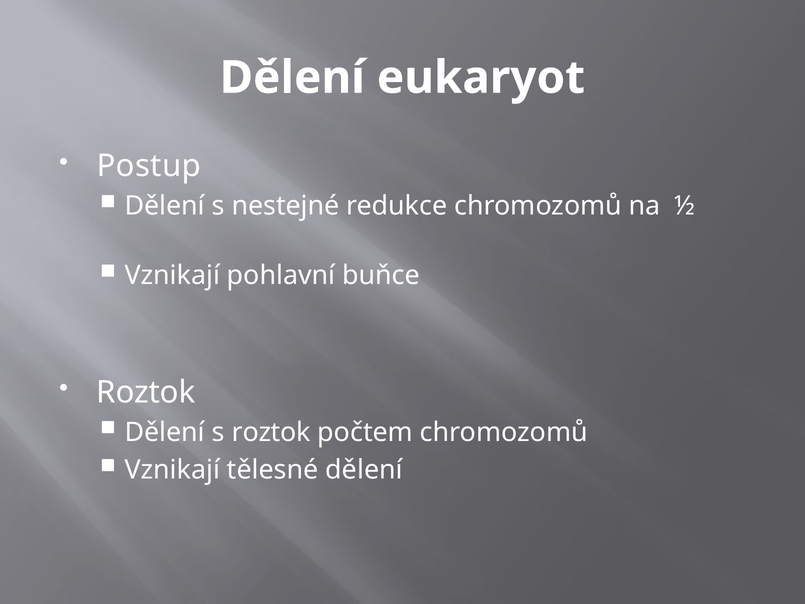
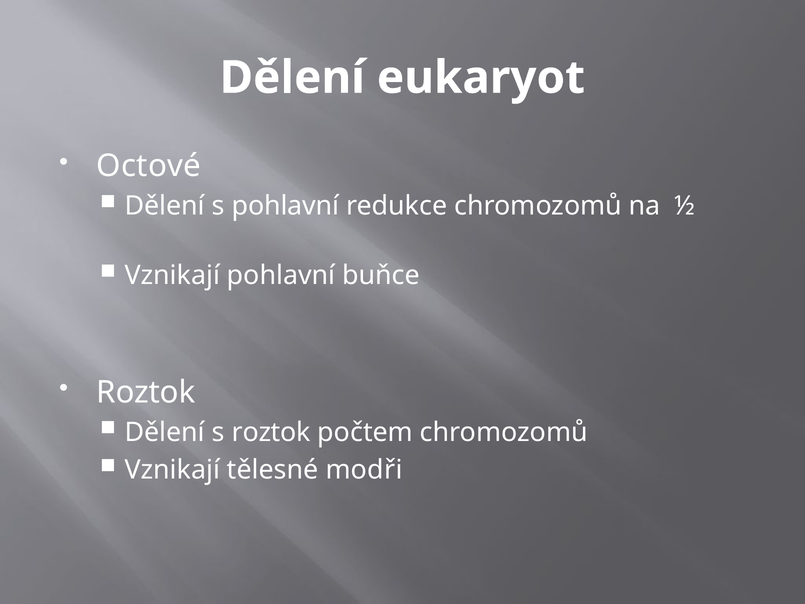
Postup: Postup -> Octové
s nestejné: nestejné -> pohlavní
tělesné dělení: dělení -> modři
